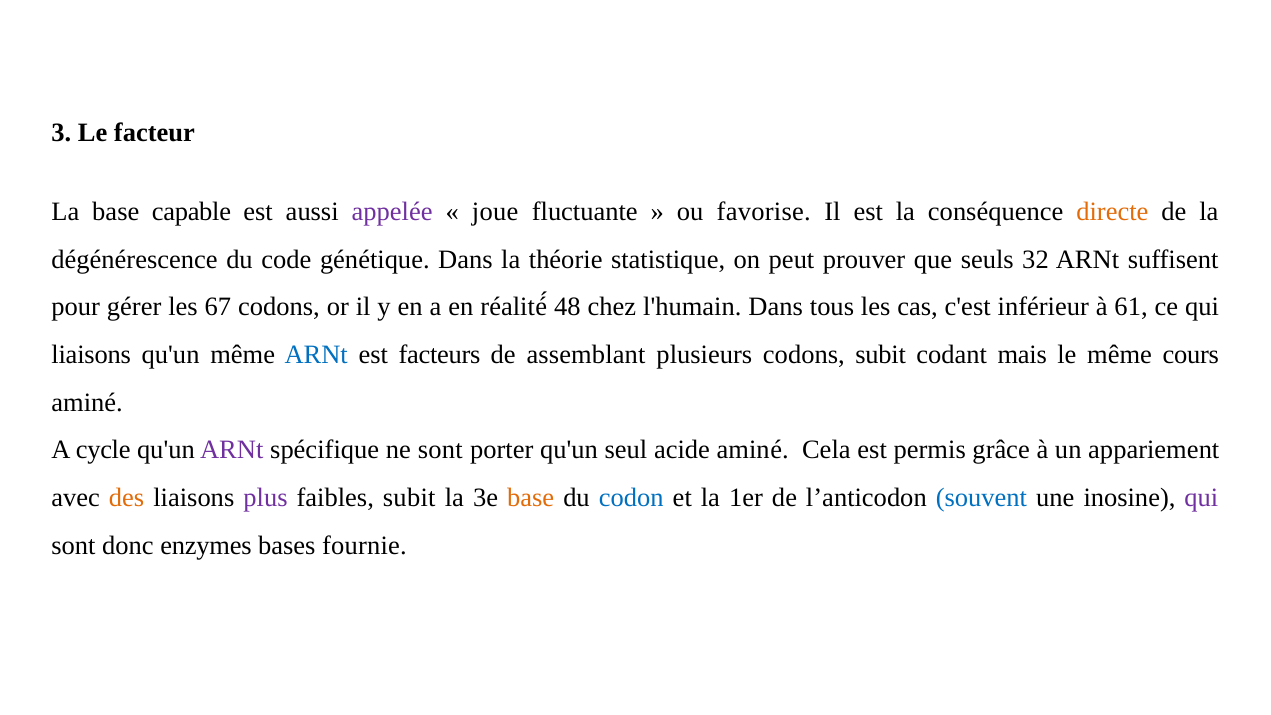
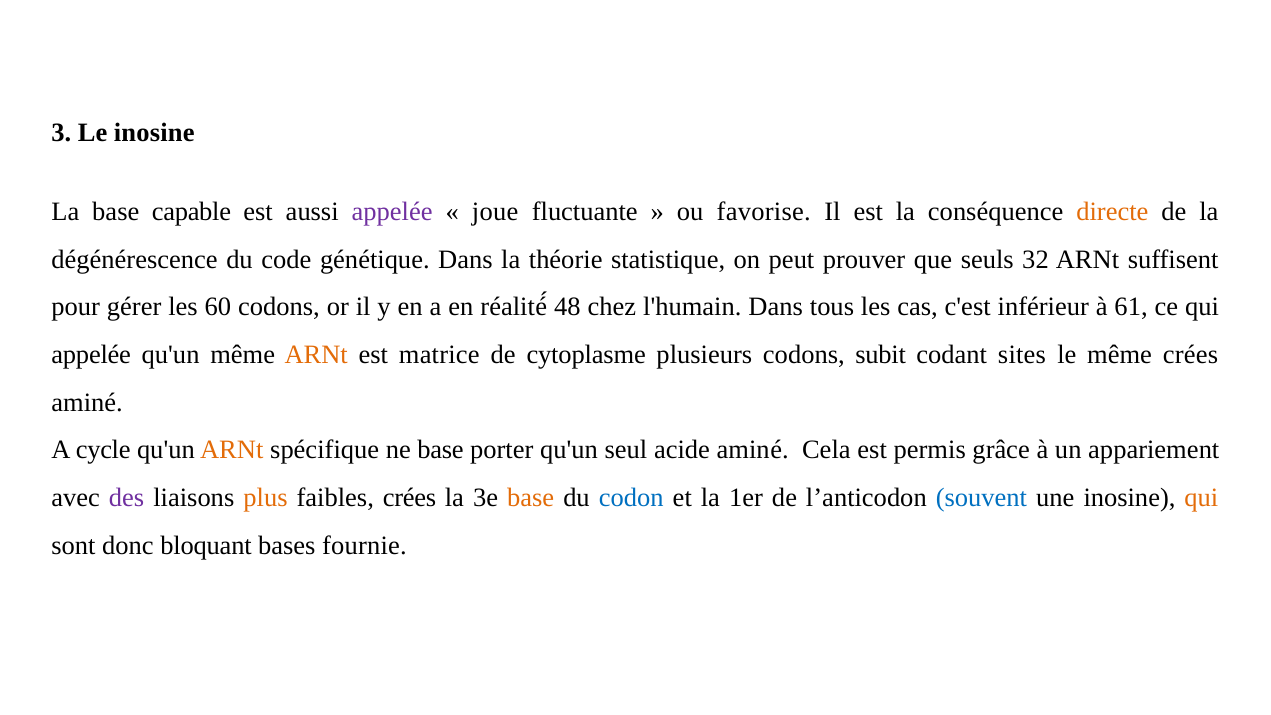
Le facteur: facteur -> inosine
67: 67 -> 60
liaisons at (91, 355): liaisons -> appelée
ARNt at (316, 355) colour: blue -> orange
facteurs: facteurs -> matrice
assemblant: assemblant -> cytoplasme
mais: mais -> sites
même cours: cours -> crées
ARNt at (232, 450) colour: purple -> orange
ne sont: sont -> base
des colour: orange -> purple
plus colour: purple -> orange
faibles subit: subit -> crées
qui at (1201, 498) colour: purple -> orange
enzymes: enzymes -> bloquant
